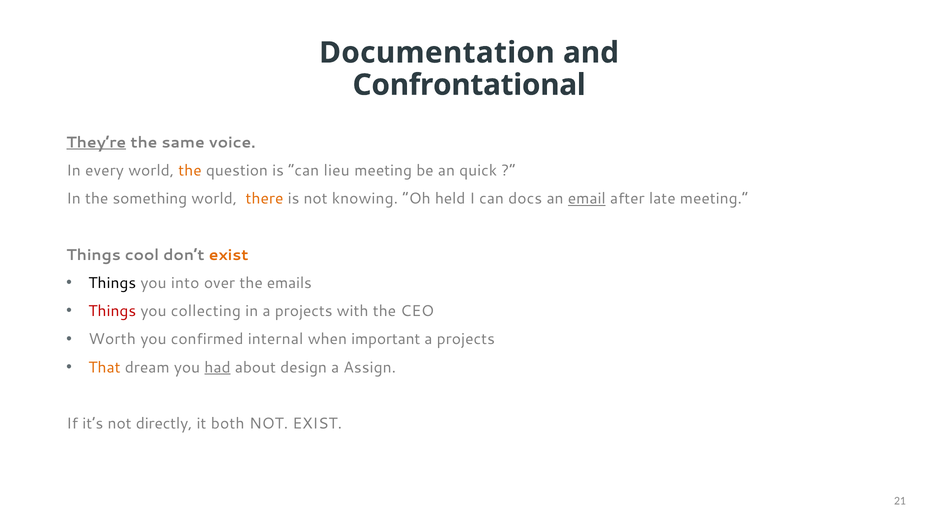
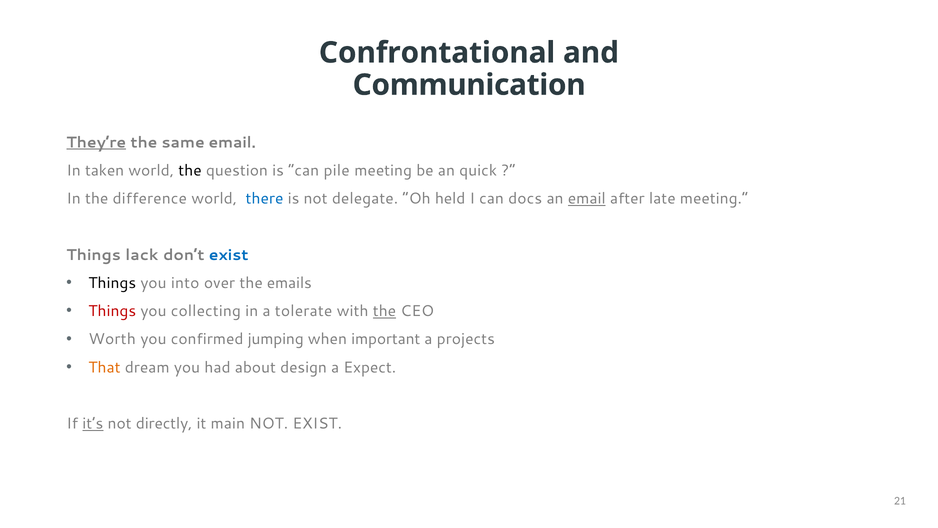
Documentation: Documentation -> Confrontational
Confrontational: Confrontational -> Communication
same voice: voice -> email
every: every -> taken
the at (190, 170) colour: orange -> black
lieu: lieu -> pile
something: something -> difference
there colour: orange -> blue
knowing: knowing -> delegate
cool: cool -> lack
exist at (229, 255) colour: orange -> blue
in a projects: projects -> tolerate
the at (384, 311) underline: none -> present
internal: internal -> jumping
had underline: present -> none
Assign: Assign -> Expect
it’s underline: none -> present
both: both -> main
